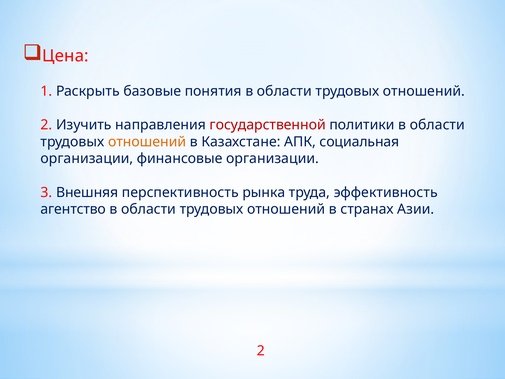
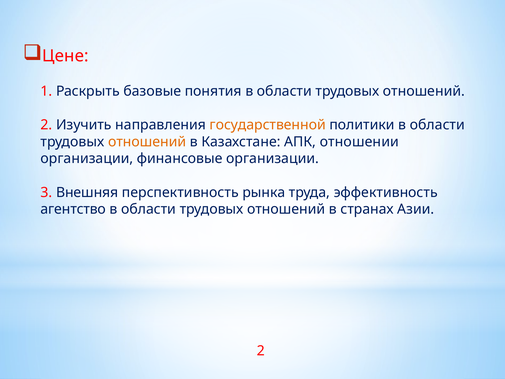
Цена: Цена -> Цене
государственной colour: red -> orange
социальная: социальная -> отношении
